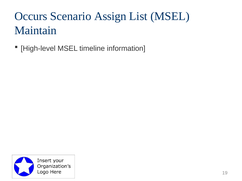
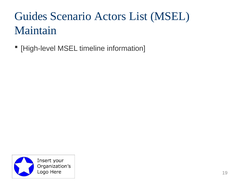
Occurs: Occurs -> Guides
Assign: Assign -> Actors
